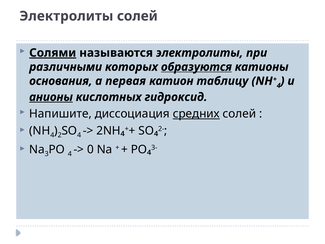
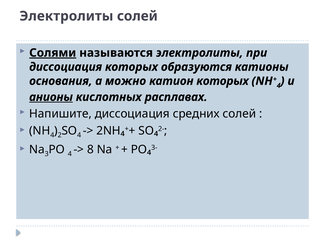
различными at (66, 67): различными -> диссоциация
образуются underline: present -> none
первая: первая -> можно
катион таблицу: таблицу -> которых
гидроксид: гидроксид -> расплавах
средних underline: present -> none
0: 0 -> 8
